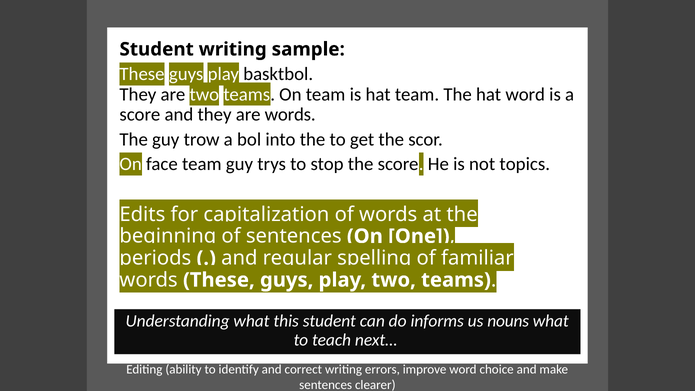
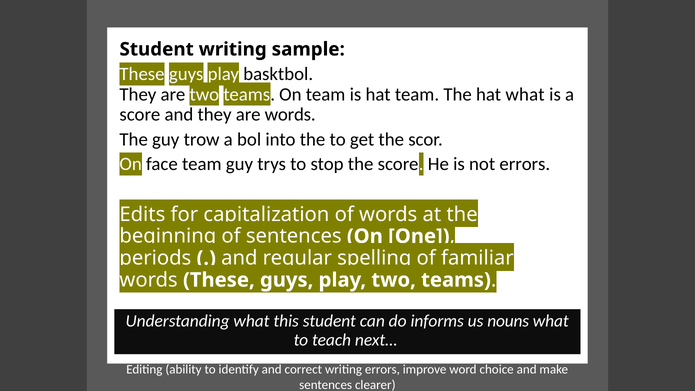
hat word: word -> what
not topics: topics -> errors
